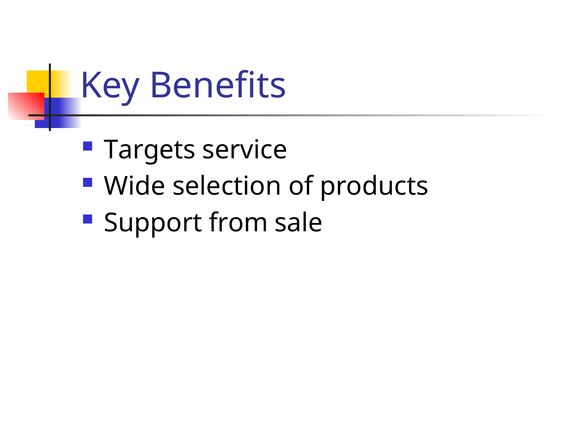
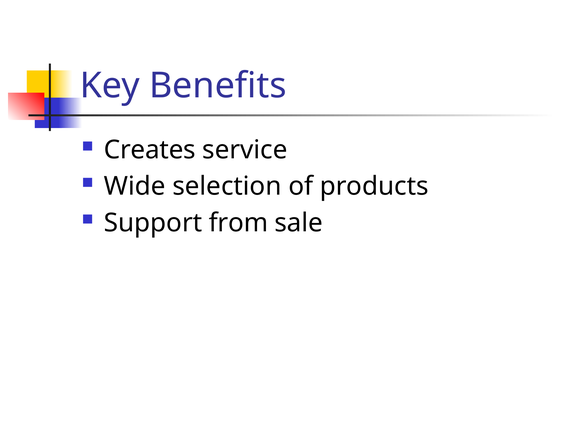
Targets: Targets -> Creates
